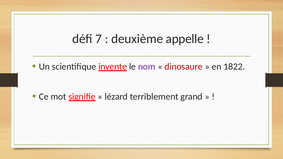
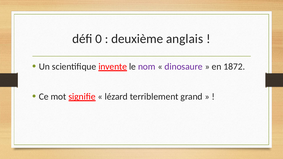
7: 7 -> 0
appelle: appelle -> anglais
dinosaure colour: red -> purple
1822: 1822 -> 1872
